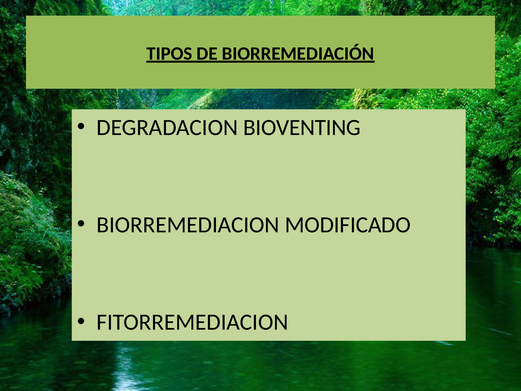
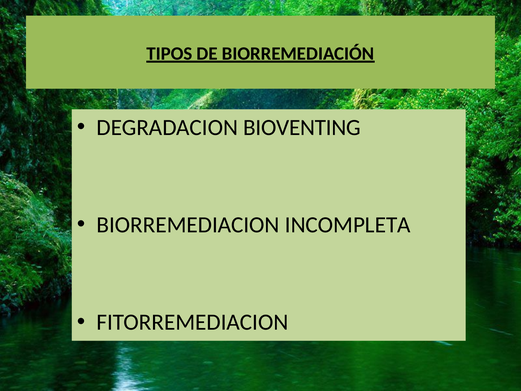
MODIFICADO: MODIFICADO -> INCOMPLETA
